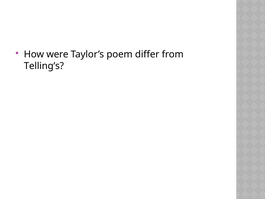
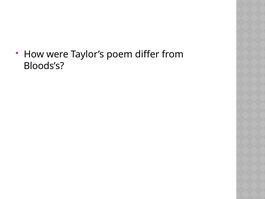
Telling’s: Telling’s -> Bloods’s
